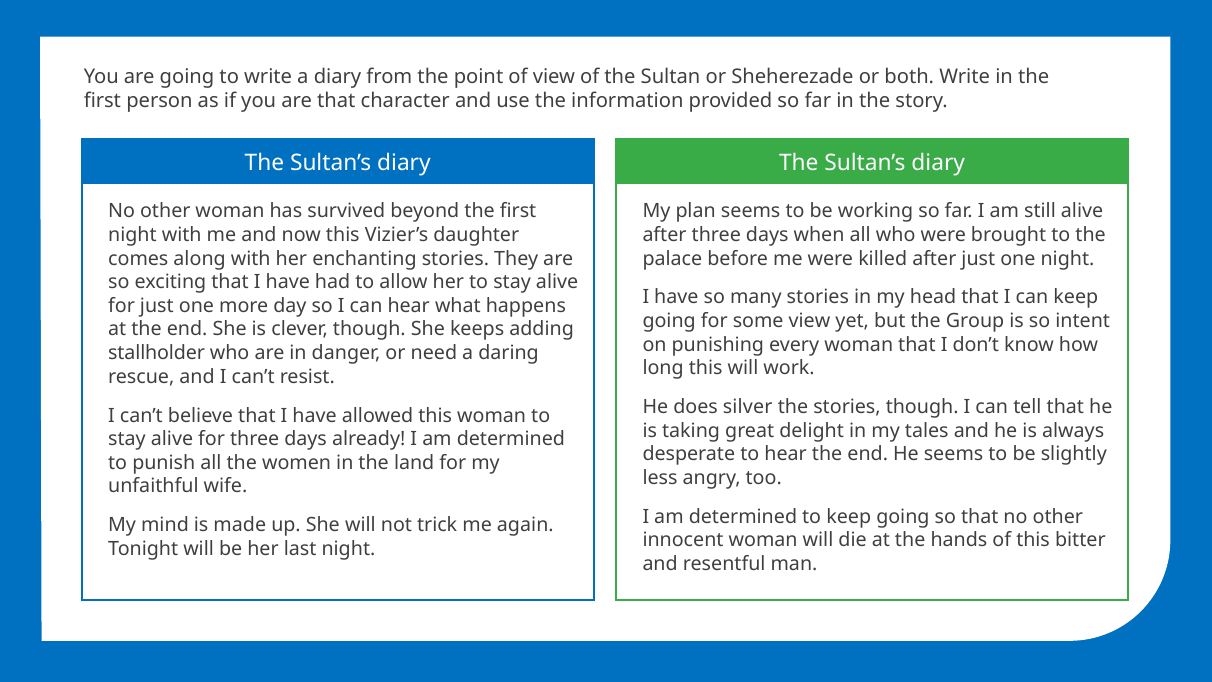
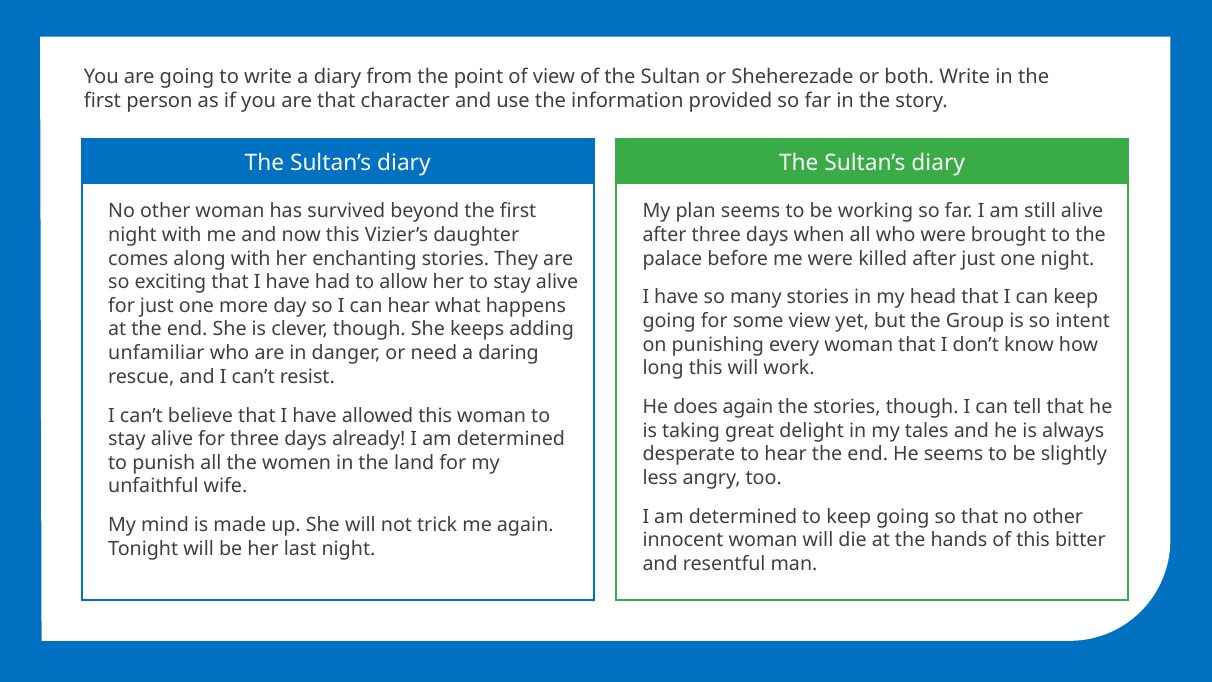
stallholder: stallholder -> unfamiliar
does silver: silver -> again
